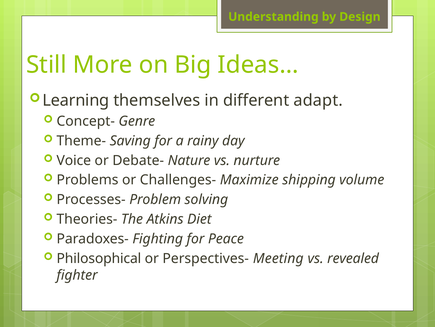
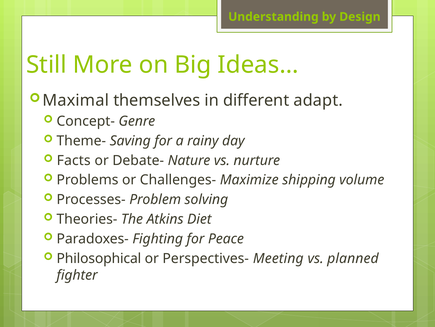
Learning: Learning -> Maximal
Voice: Voice -> Facts
revealed: revealed -> planned
